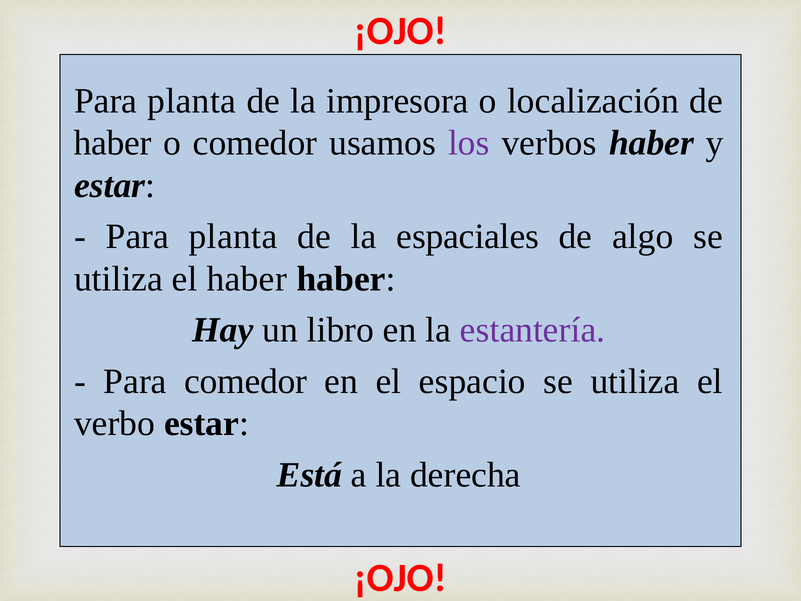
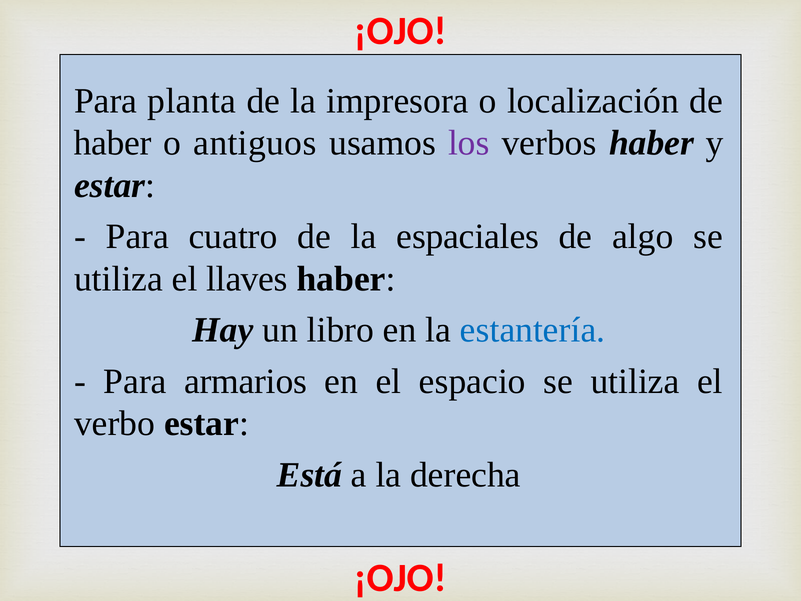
o comedor: comedor -> antiguos
planta at (233, 237): planta -> cuatro
el haber: haber -> llaves
estantería colour: purple -> blue
Para comedor: comedor -> armarios
